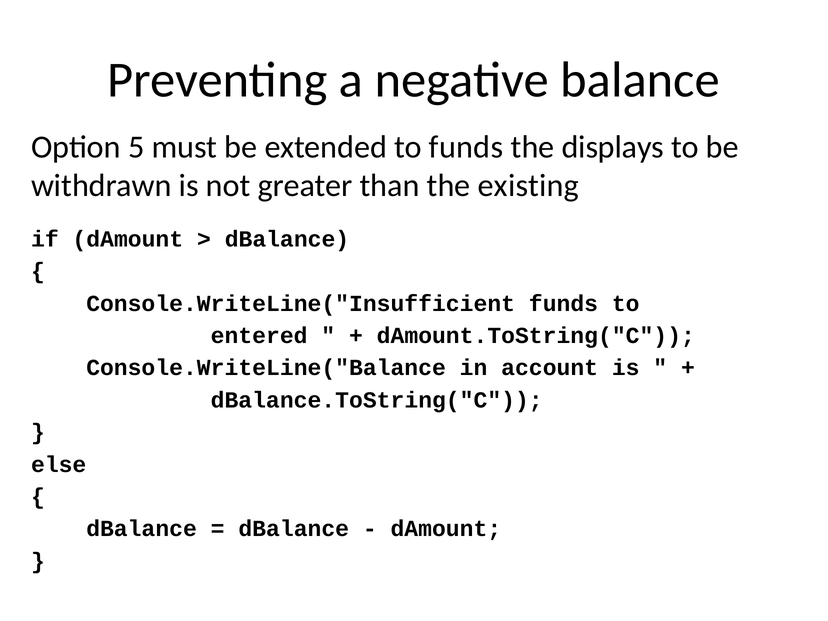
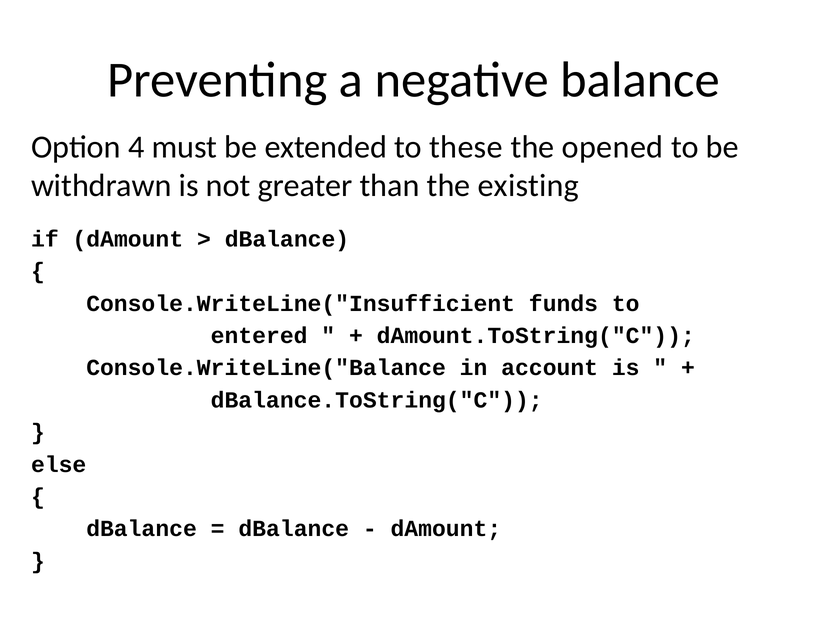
5: 5 -> 4
to funds: funds -> these
displays: displays -> opened
